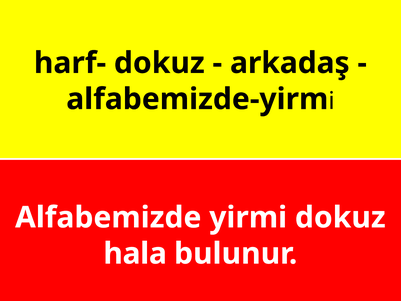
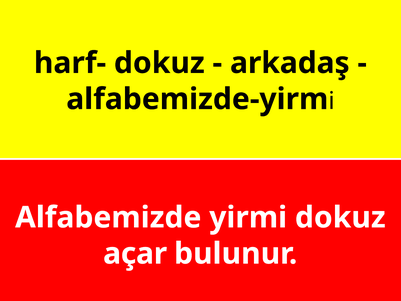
hala: hala -> açar
